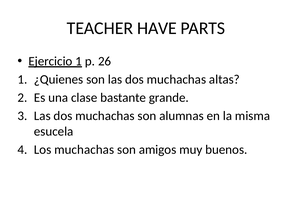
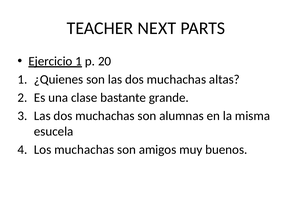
HAVE: HAVE -> NEXT
26: 26 -> 20
